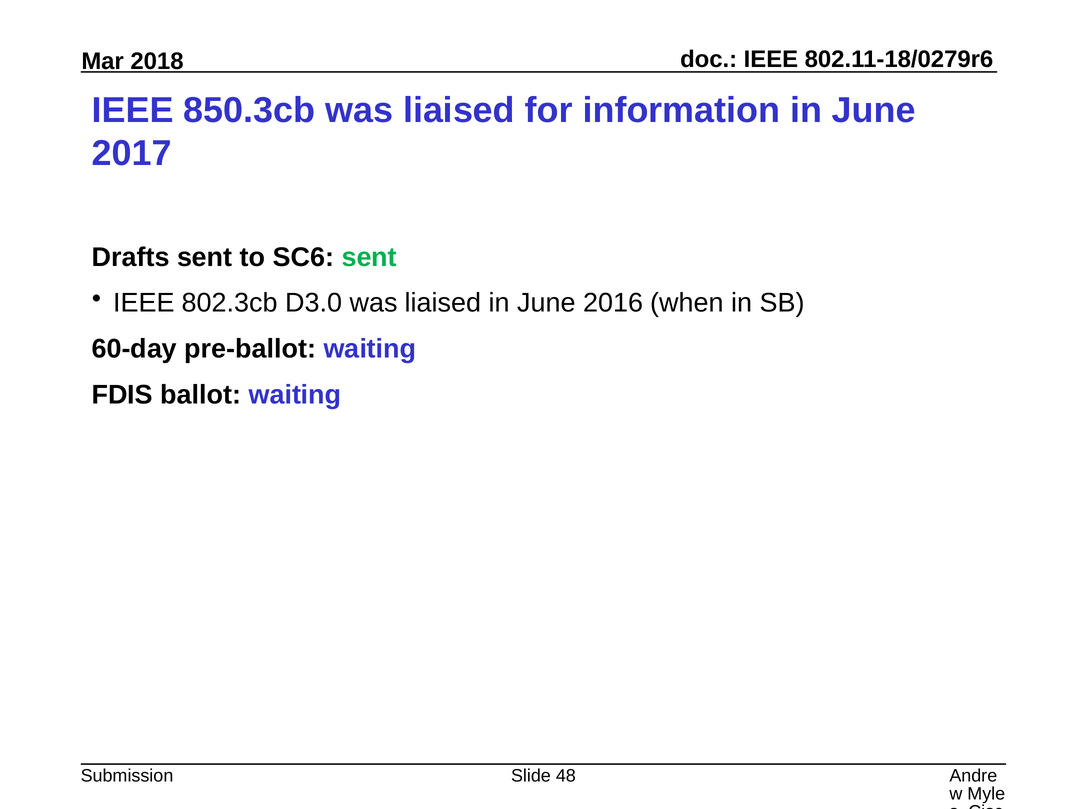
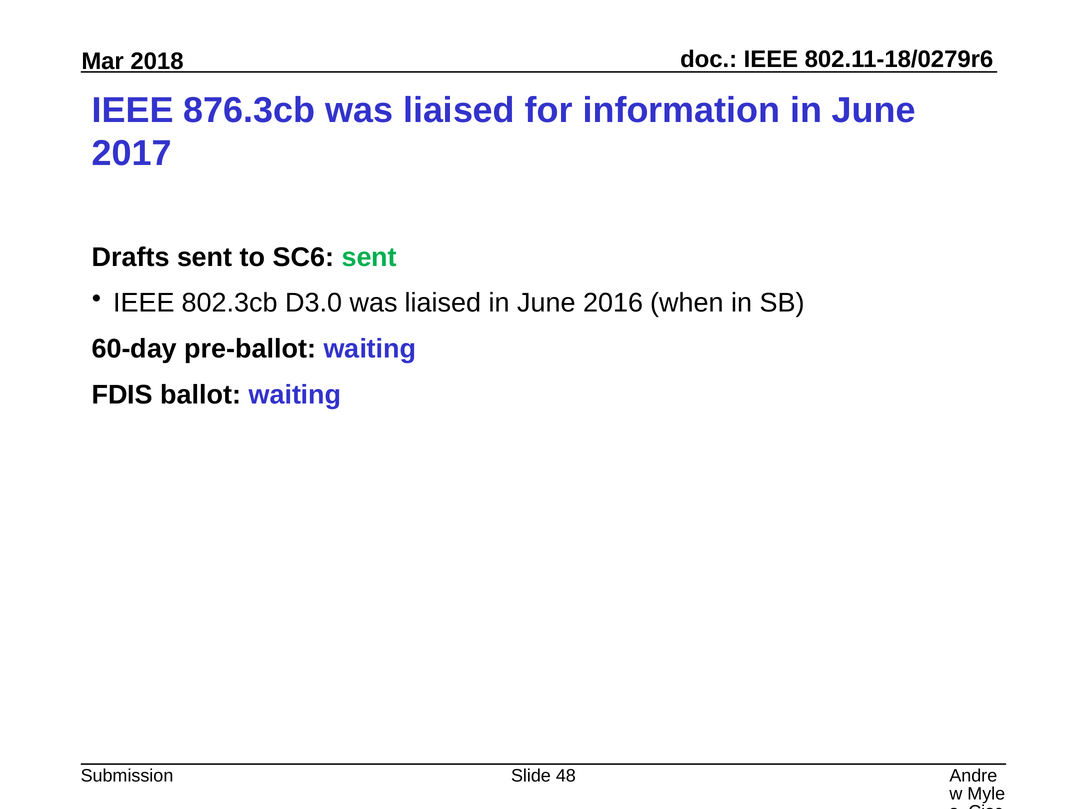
850.3cb: 850.3cb -> 876.3cb
